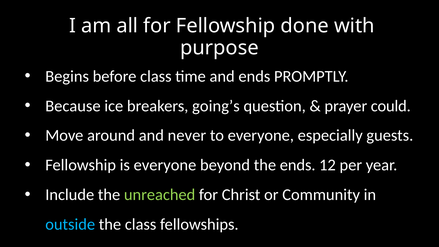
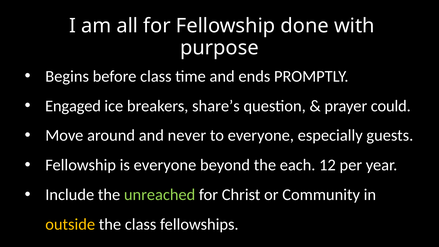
Because: Because -> Engaged
going’s: going’s -> share’s
the ends: ends -> each
outside colour: light blue -> yellow
